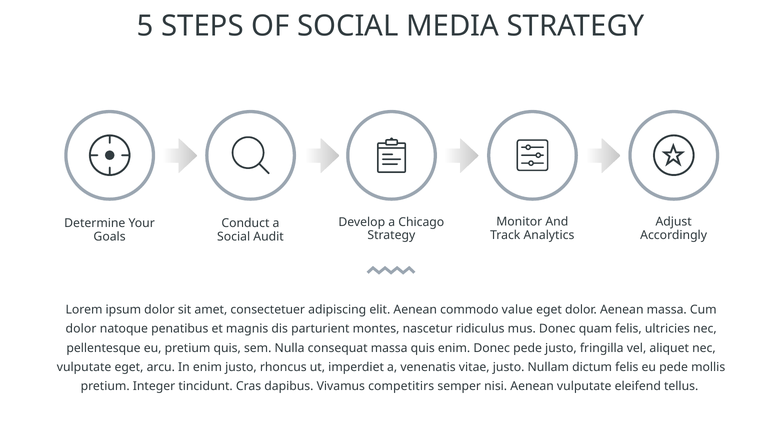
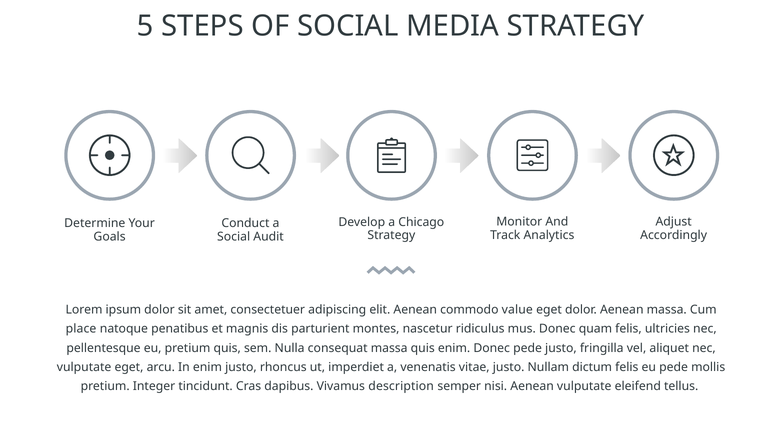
dolor at (81, 329): dolor -> place
competitirs: competitirs -> description
